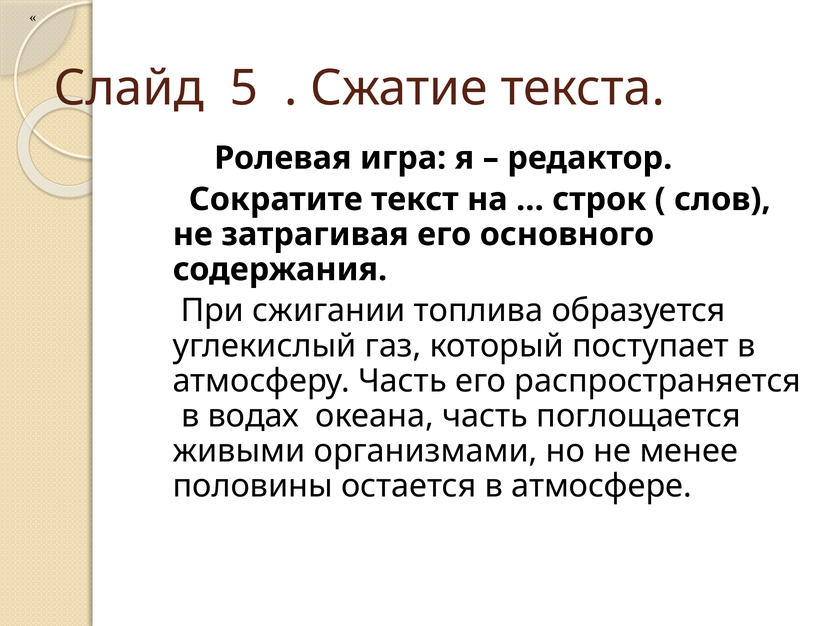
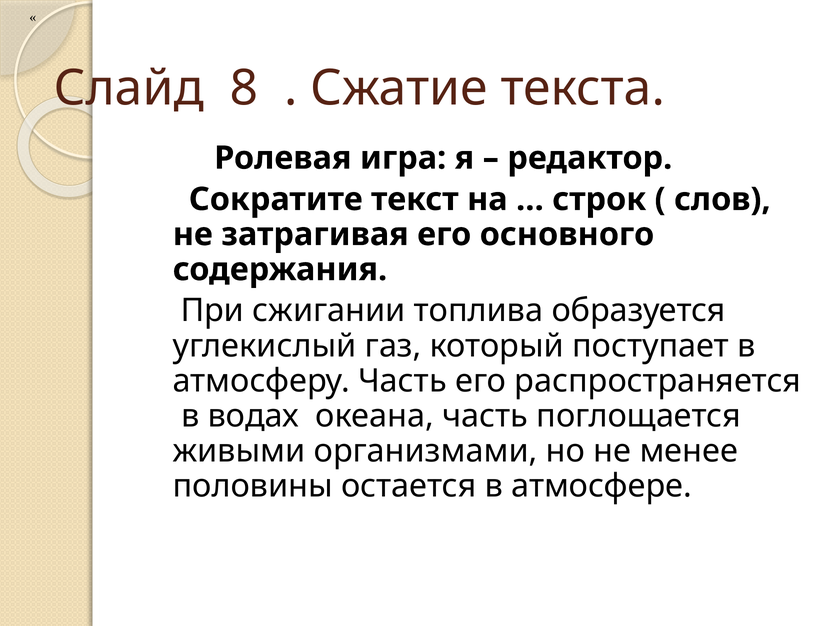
5: 5 -> 8
